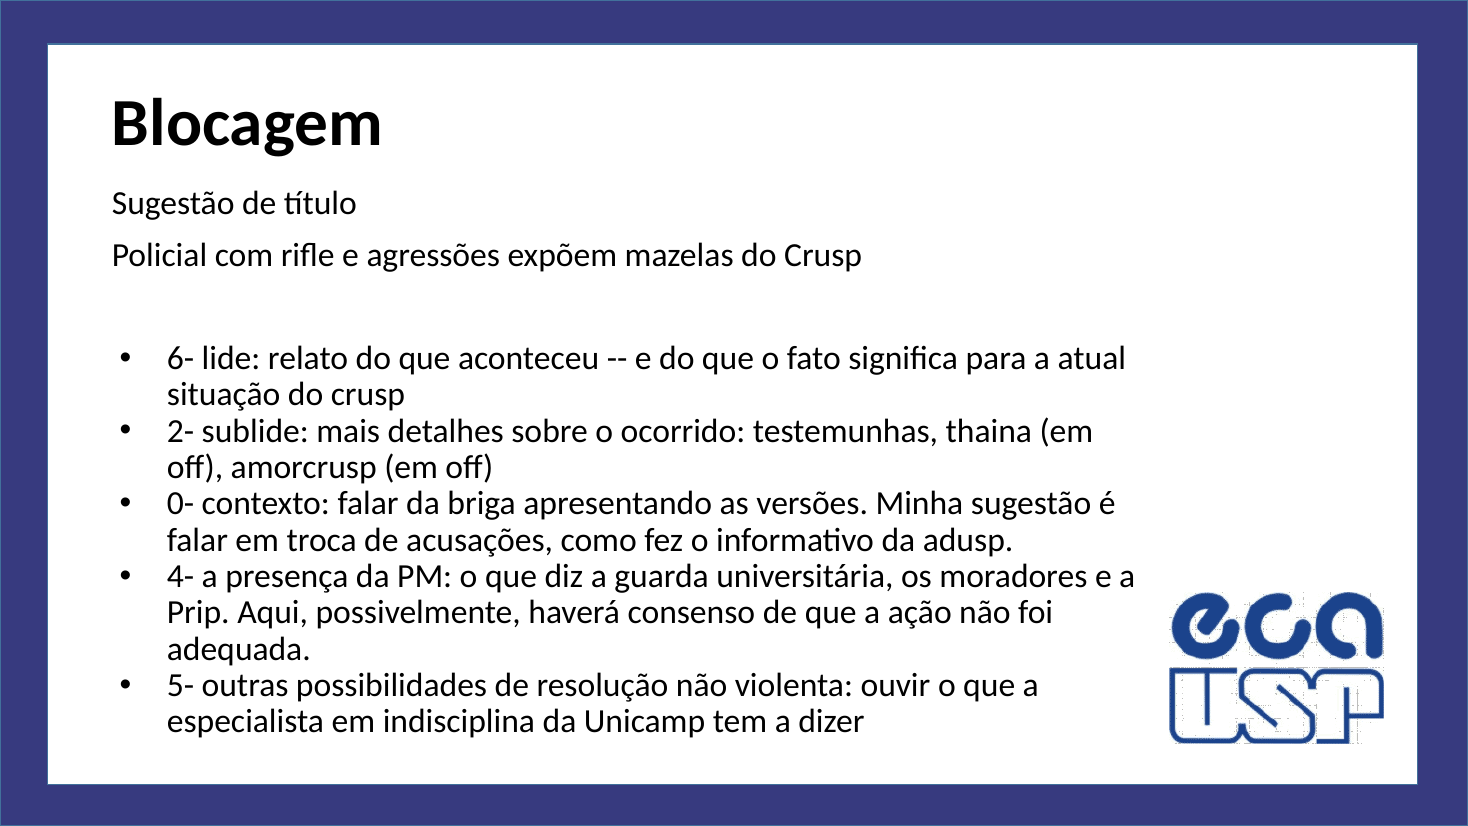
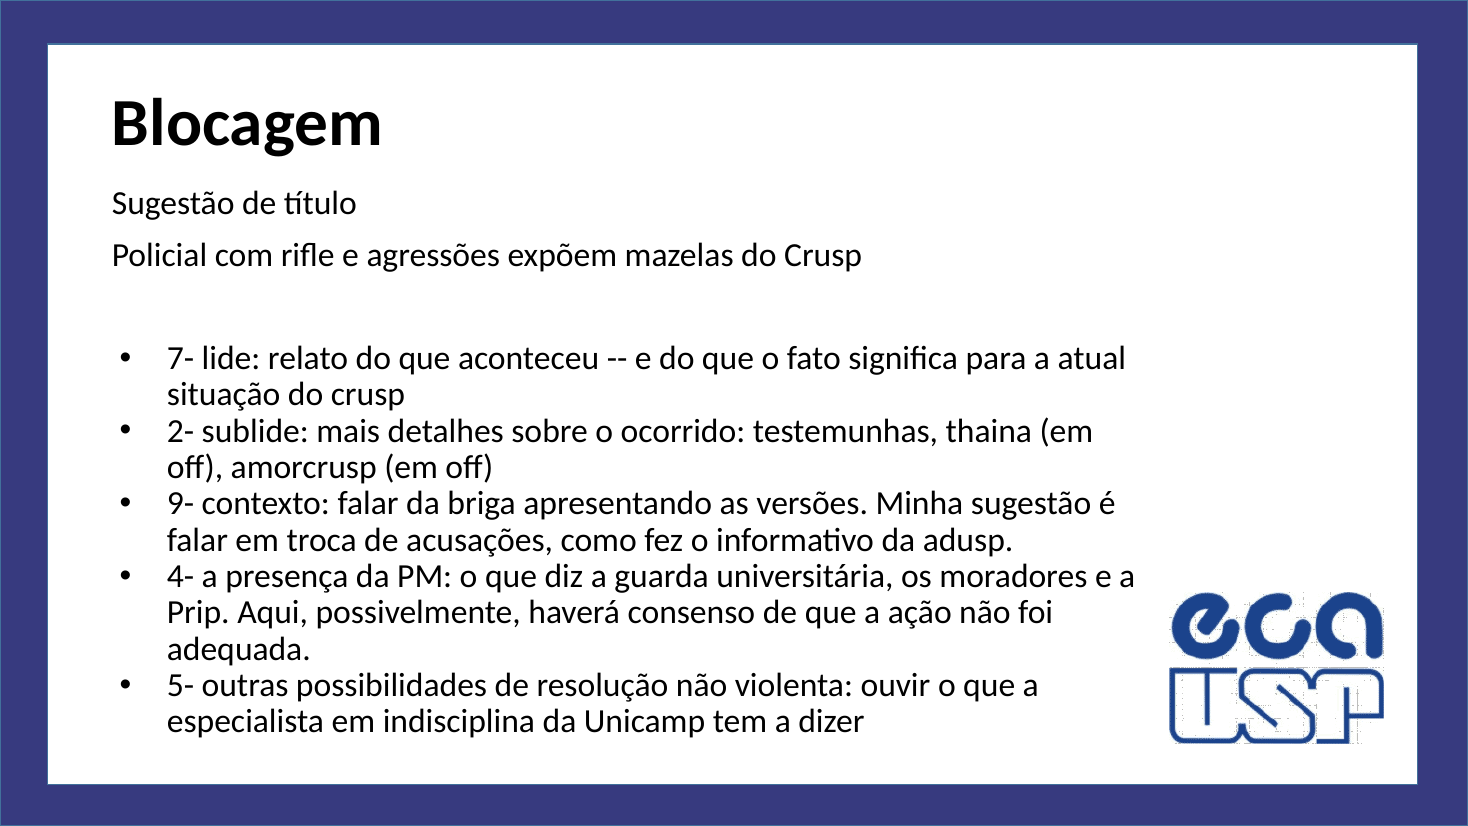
6-: 6- -> 7-
0-: 0- -> 9-
